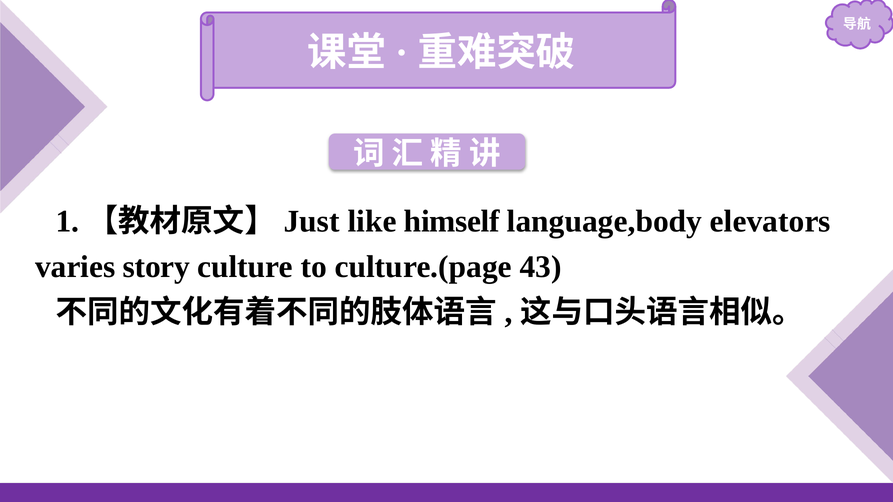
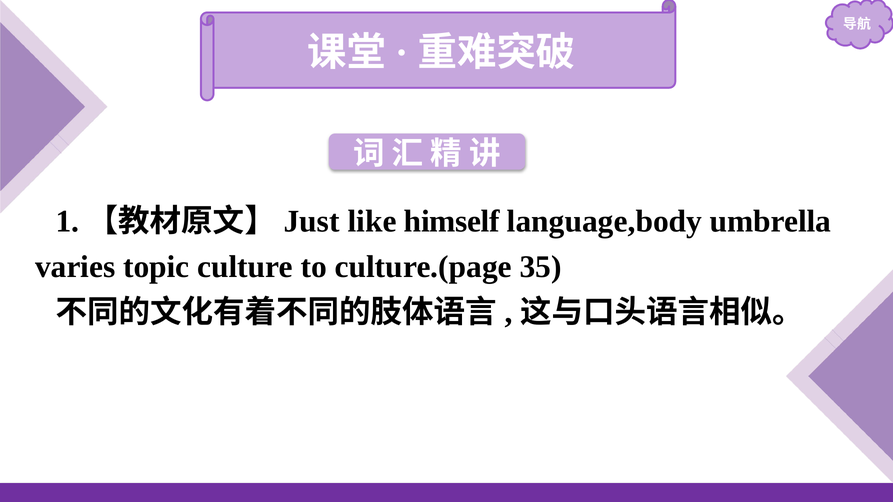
elevators: elevators -> umbrella
story: story -> topic
43: 43 -> 35
